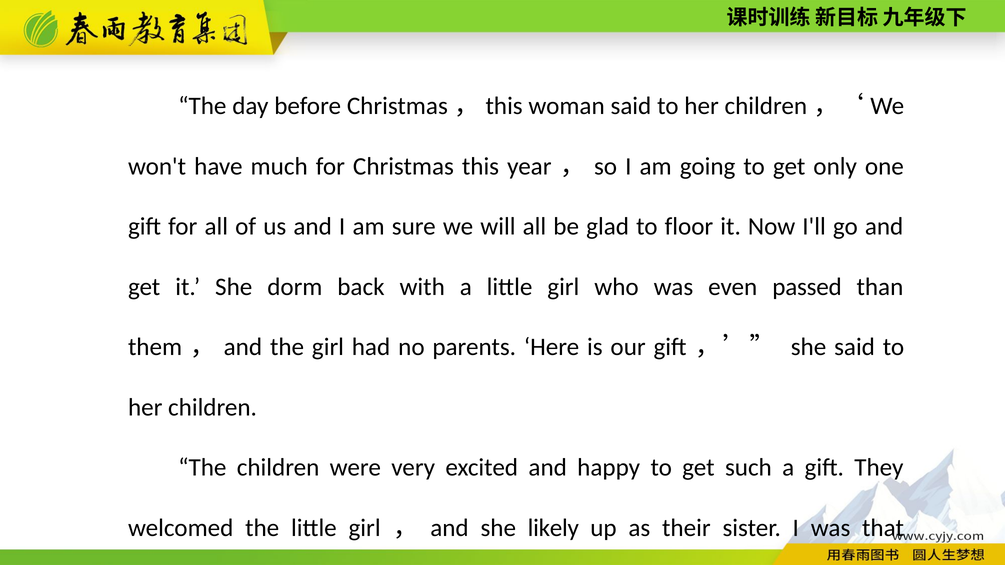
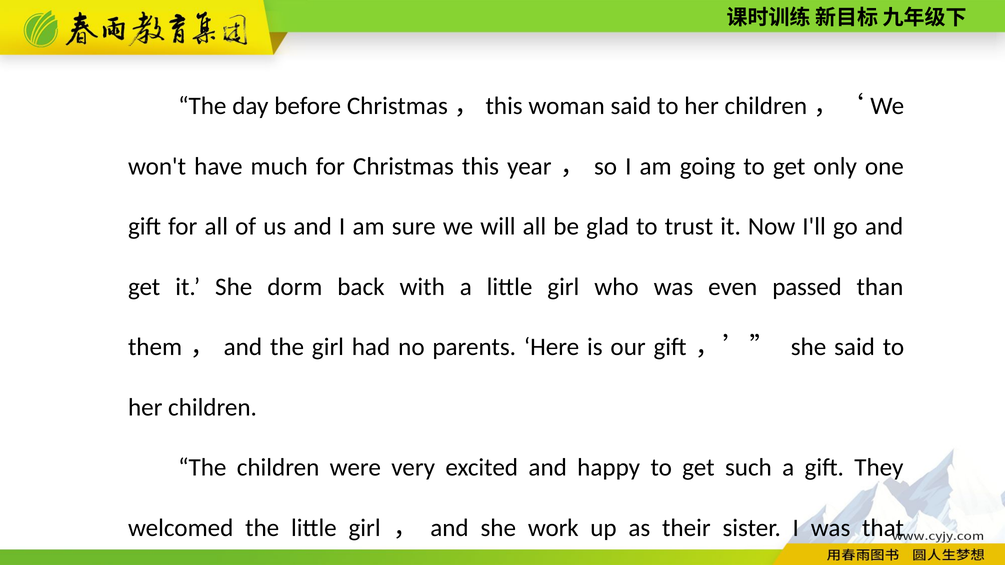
floor: floor -> trust
likely: likely -> work
